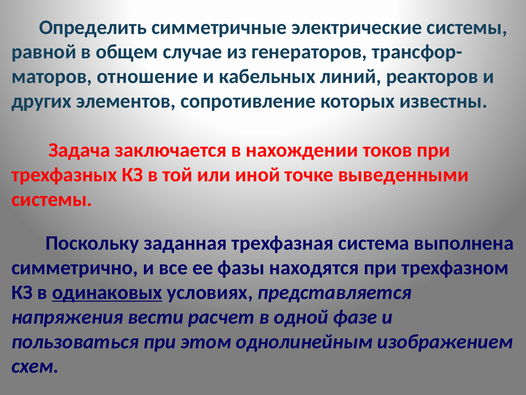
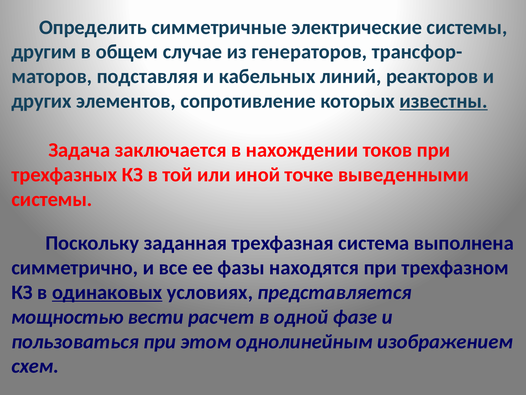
равной: равной -> другим
отношение: отношение -> подставляя
известны underline: none -> present
напряжения: напряжения -> мощностью
